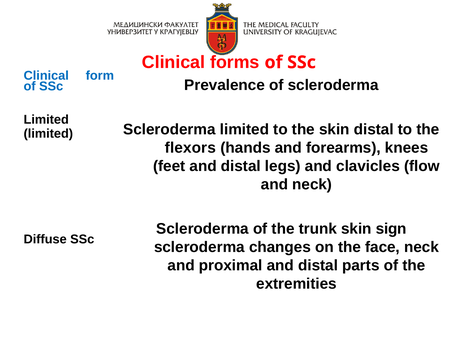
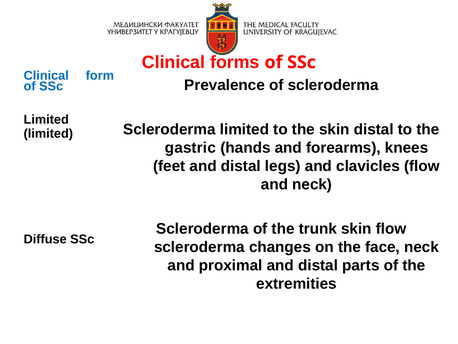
flexors: flexors -> gastric
skin sign: sign -> flow
